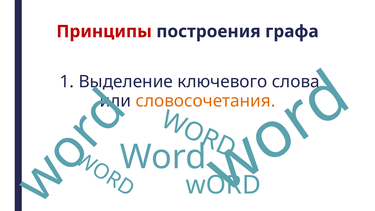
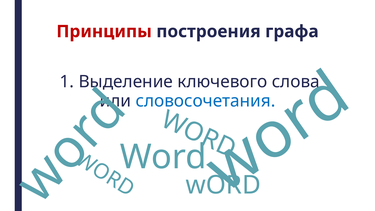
словосочетания colour: orange -> blue
